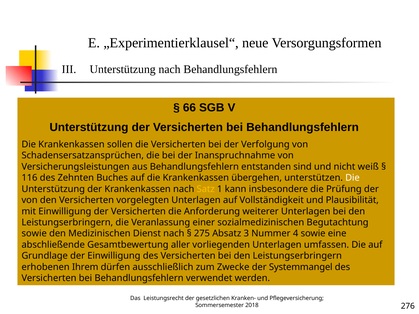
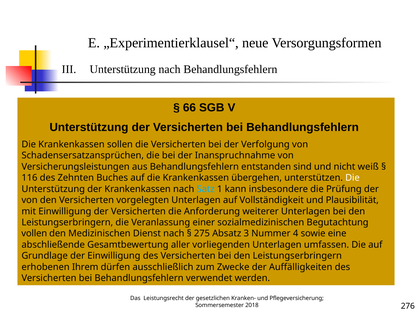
Satz colour: yellow -> light blue
sowie at (34, 234): sowie -> vollen
Systemmangel: Systemmangel -> Auffälligkeiten
